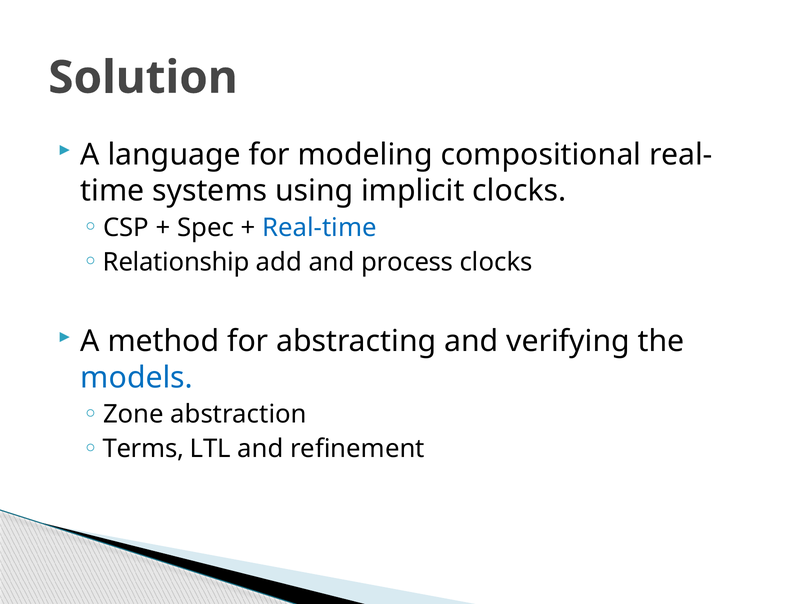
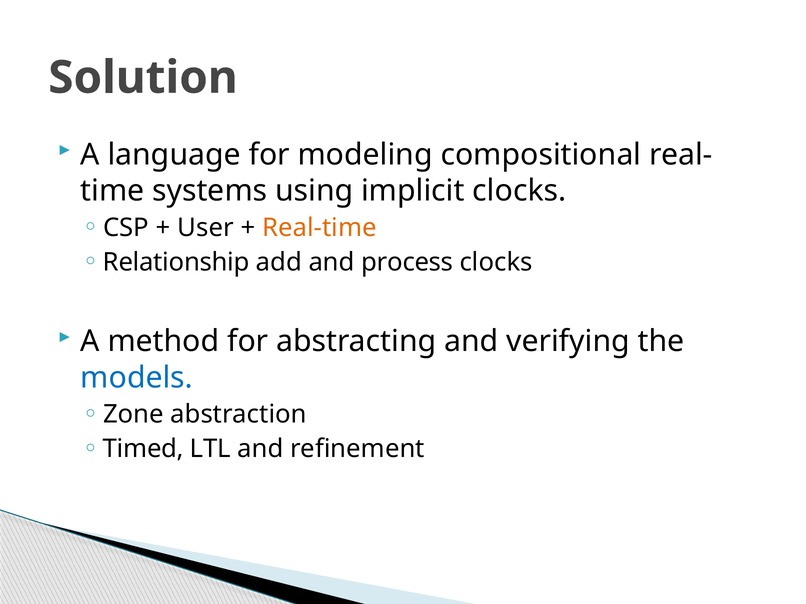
Spec: Spec -> User
Real-time colour: blue -> orange
Terms: Terms -> Timed
